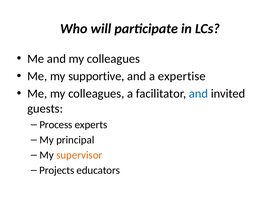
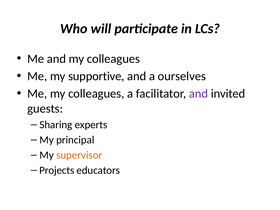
expertise: expertise -> ourselves
and at (199, 94) colour: blue -> purple
Process: Process -> Sharing
